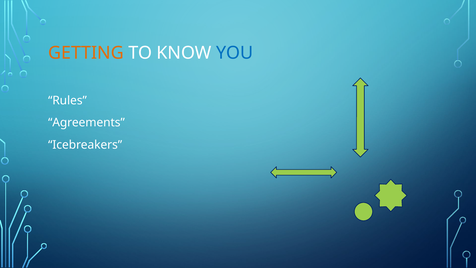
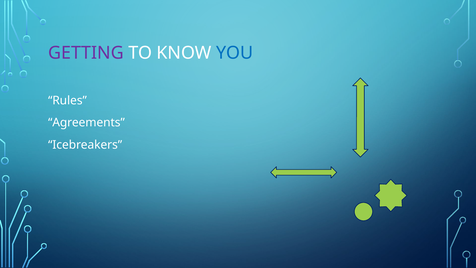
GETTING colour: orange -> purple
